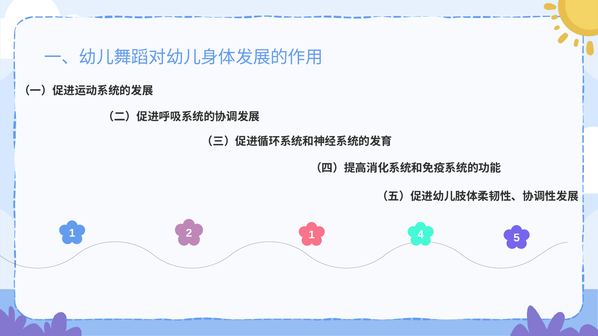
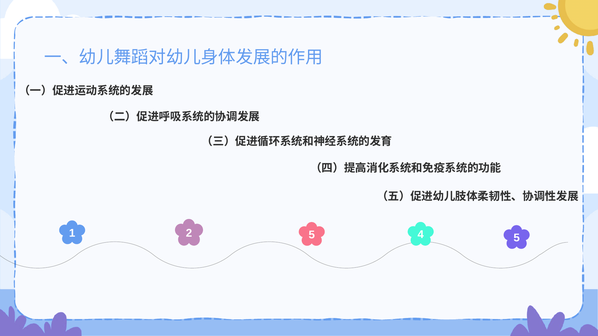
2 1: 1 -> 5
